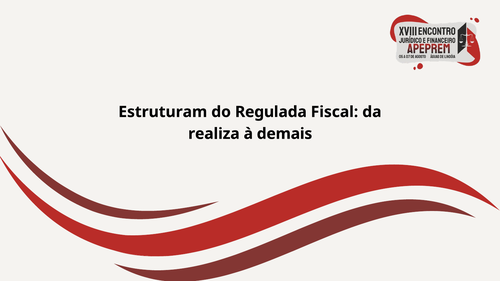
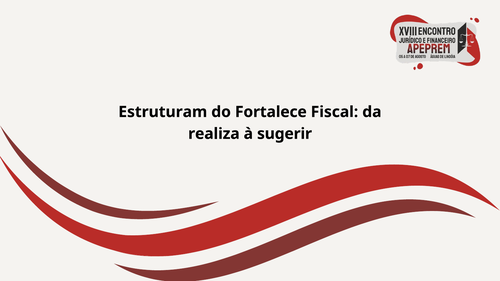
Regulada: Regulada -> Fortalece
demais: demais -> sugerir
